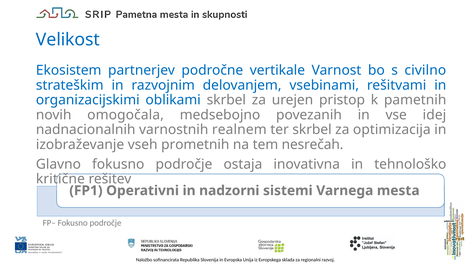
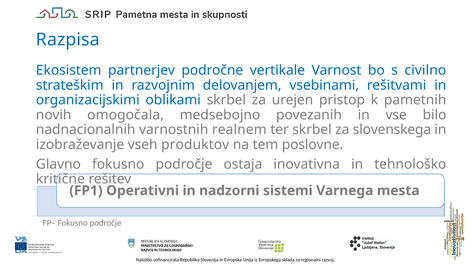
Velikost: Velikost -> Razpisa
idej: idej -> bilo
optimizacija: optimizacija -> slovenskega
prometnih: prometnih -> produktov
nesrečah: nesrečah -> poslovne
